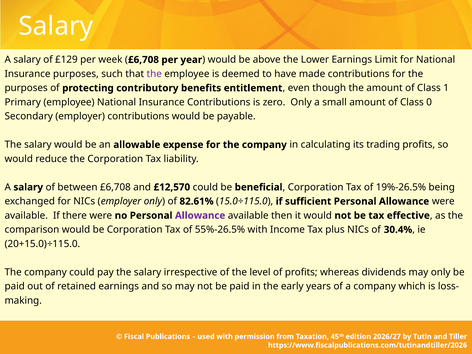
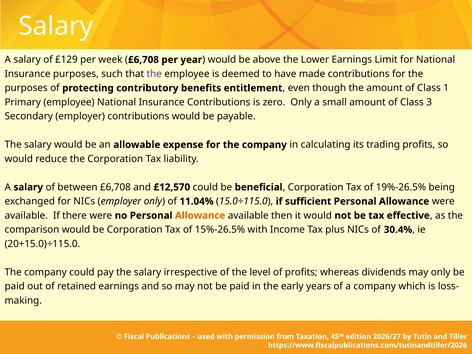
0: 0 -> 3
82.61%: 82.61% -> 11.04%
Allowance at (200, 216) colour: purple -> orange
55%-26.5%: 55%-26.5% -> 15%-26.5%
